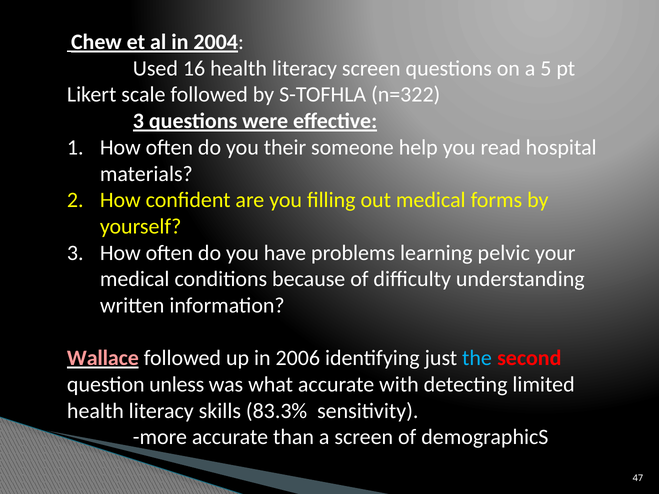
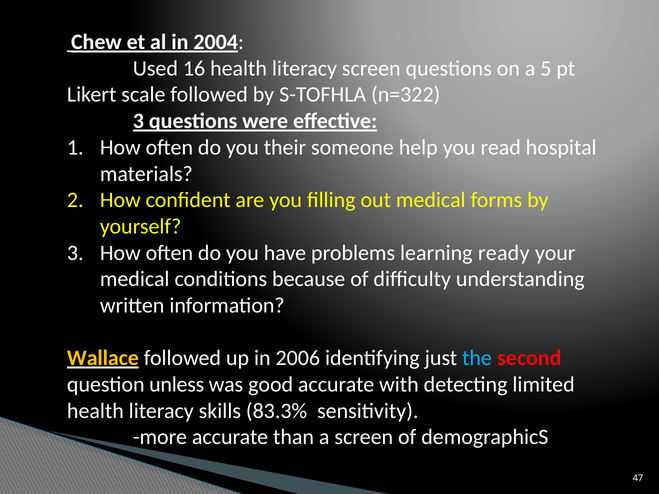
pelvic: pelvic -> ready
Wallace colour: pink -> yellow
what: what -> good
